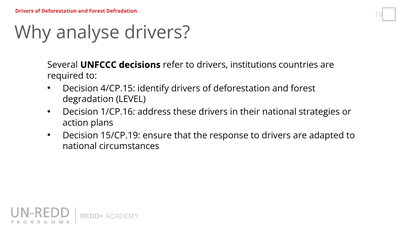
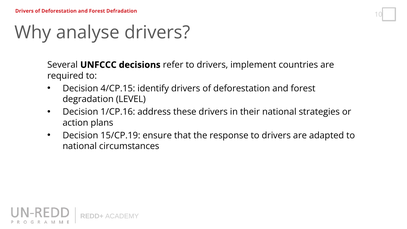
institutions: institutions -> implement
